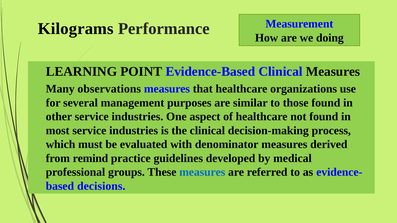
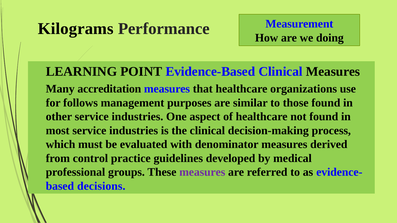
observations: observations -> accreditation
several: several -> follows
remind: remind -> control
measures at (202, 172) colour: blue -> purple
